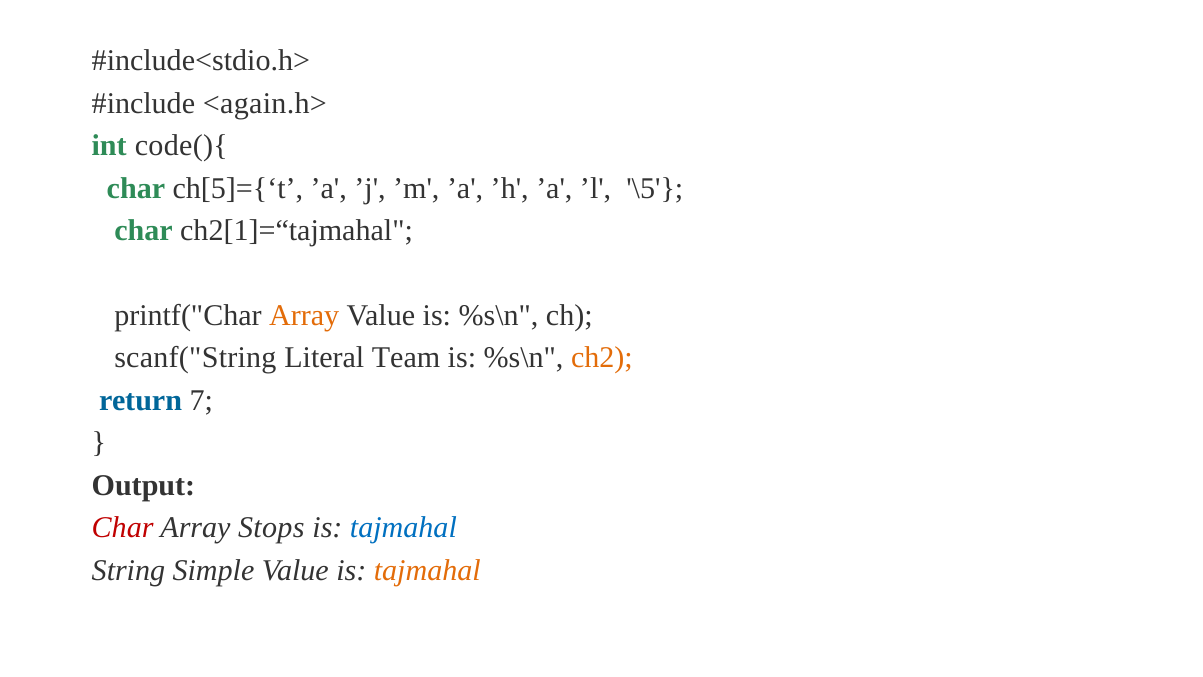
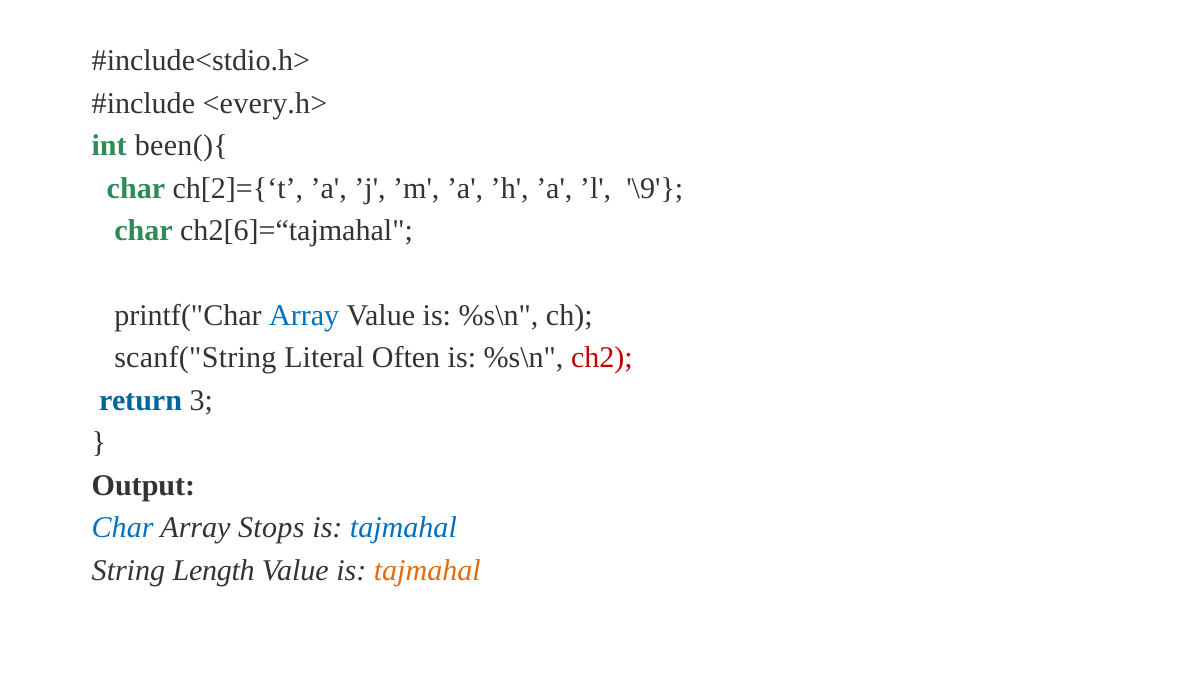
<again.h>: <again.h> -> <every.h>
code(){: code(){ -> been(){
ch[5]={‘t: ch[5]={‘t -> ch[2]={‘t
\5: \5 -> \9
ch2[1]=“tajmahal: ch2[1]=“tajmahal -> ch2[6]=“tajmahal
Array at (304, 315) colour: orange -> blue
Team: Team -> Often
ch2 colour: orange -> red
7: 7 -> 3
Char at (123, 528) colour: red -> blue
Simple: Simple -> Length
